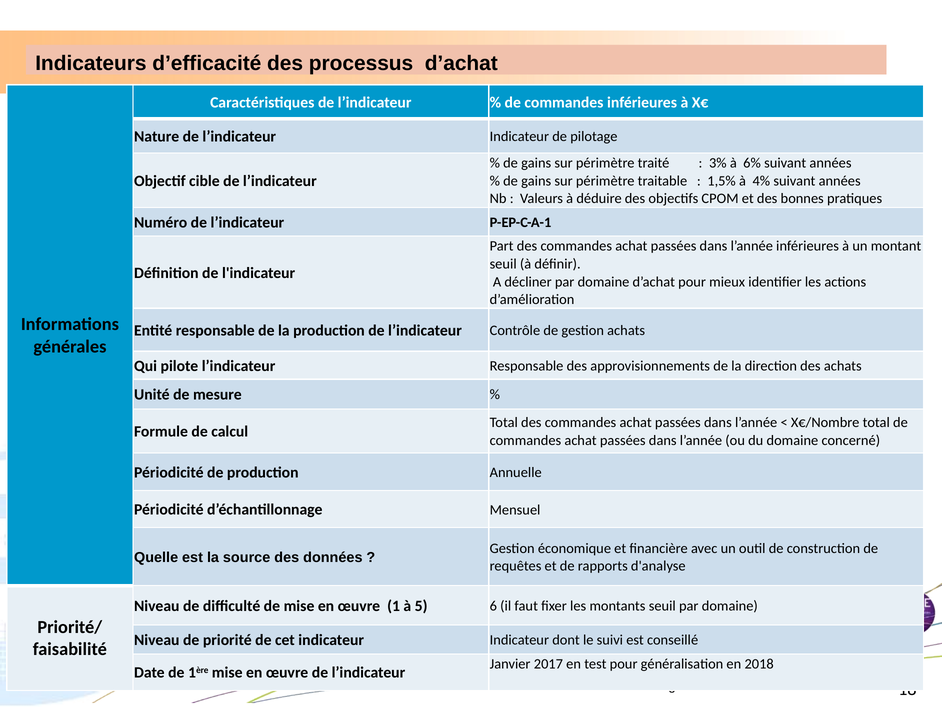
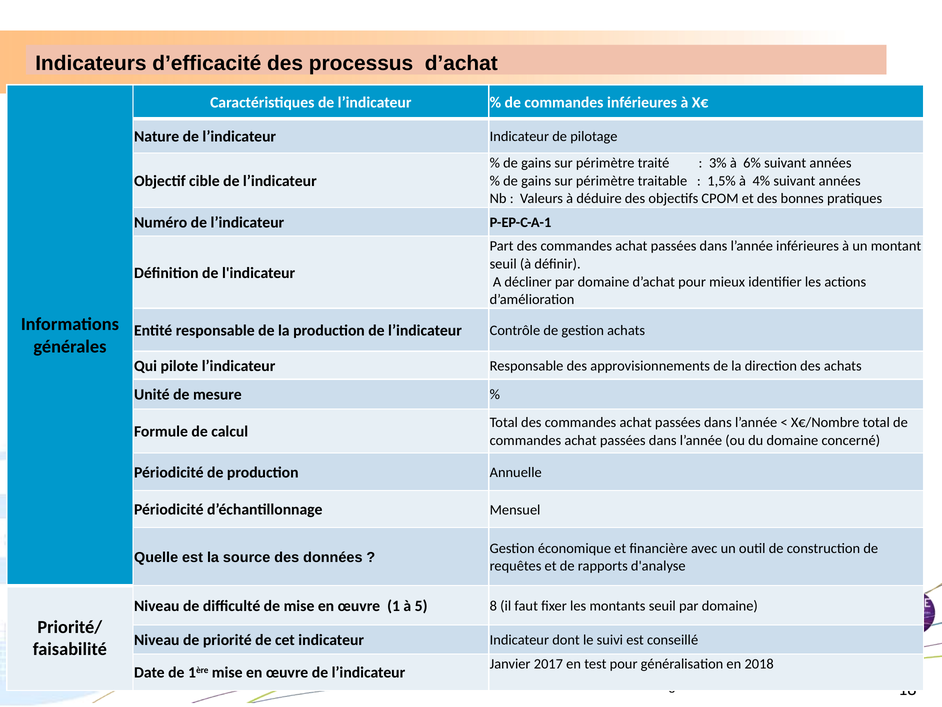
6: 6 -> 8
